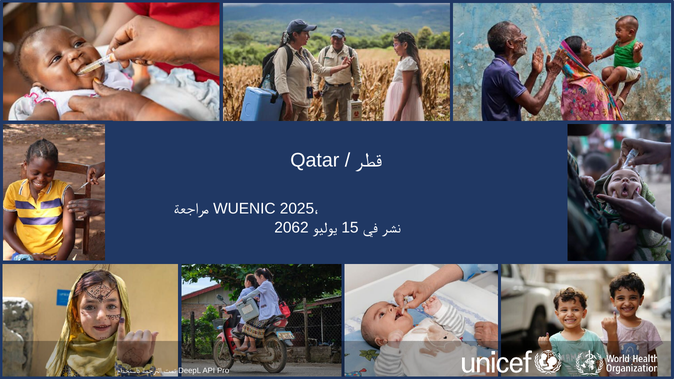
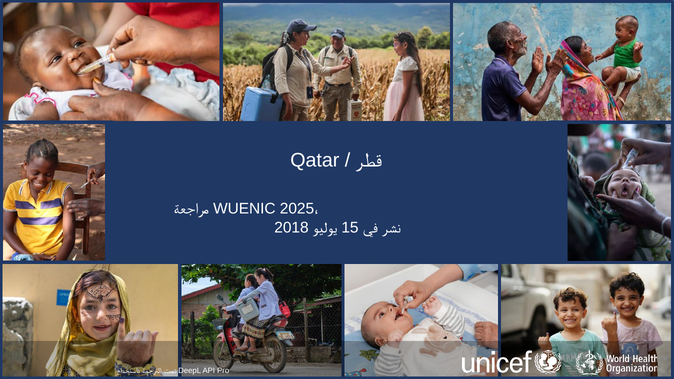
2062: 2062 -> 2018
